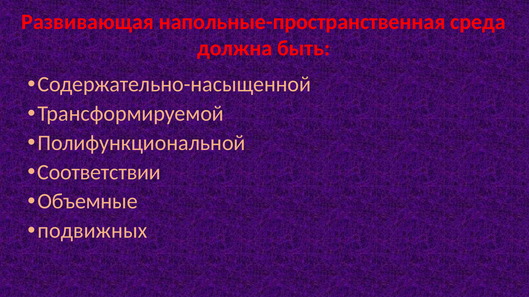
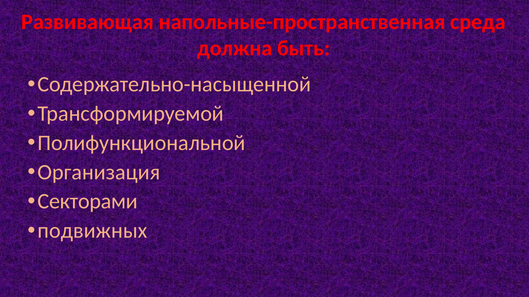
Соответствии: Соответствии -> Организация
Объемные: Объемные -> Секторами
